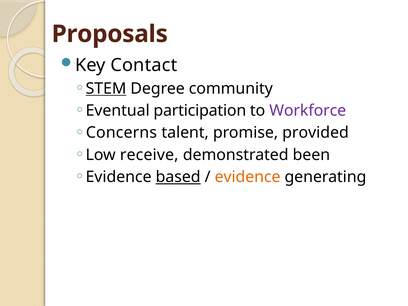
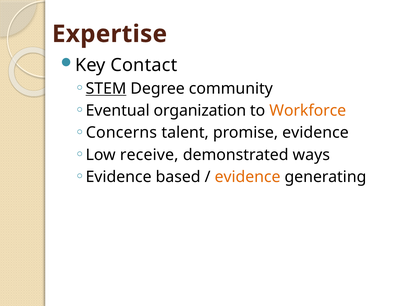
Proposals: Proposals -> Expertise
participation: participation -> organization
Workforce colour: purple -> orange
promise provided: provided -> evidence
been: been -> ways
based underline: present -> none
